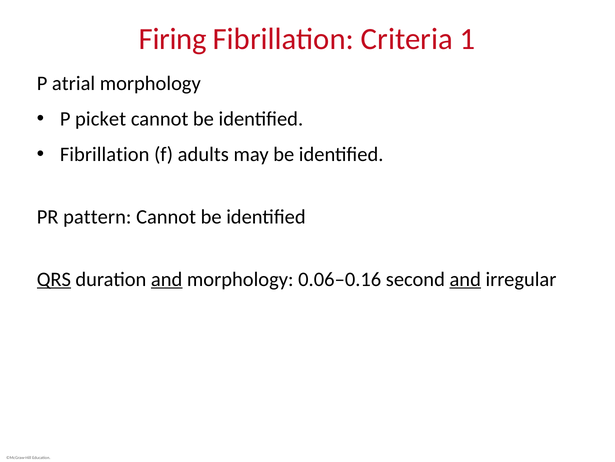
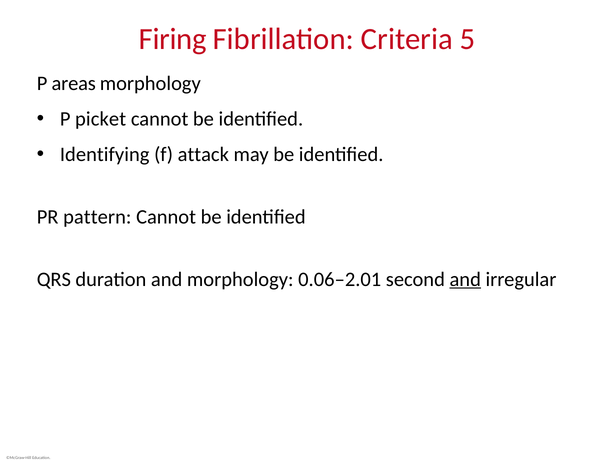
1: 1 -> 5
atrial: atrial -> areas
Fibrillation at (105, 154): Fibrillation -> Identifying
adults: adults -> attack
QRS underline: present -> none
and at (167, 279) underline: present -> none
0.06‒0.16: 0.06‒0.16 -> 0.06‒2.01
